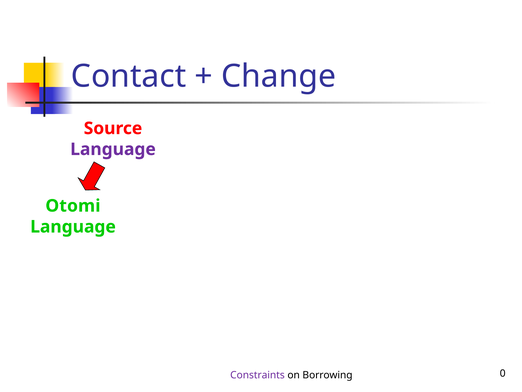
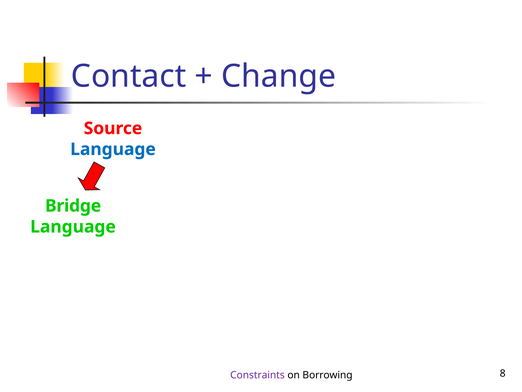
Language at (113, 149) colour: purple -> blue
Otomi: Otomi -> Bridge
0: 0 -> 8
